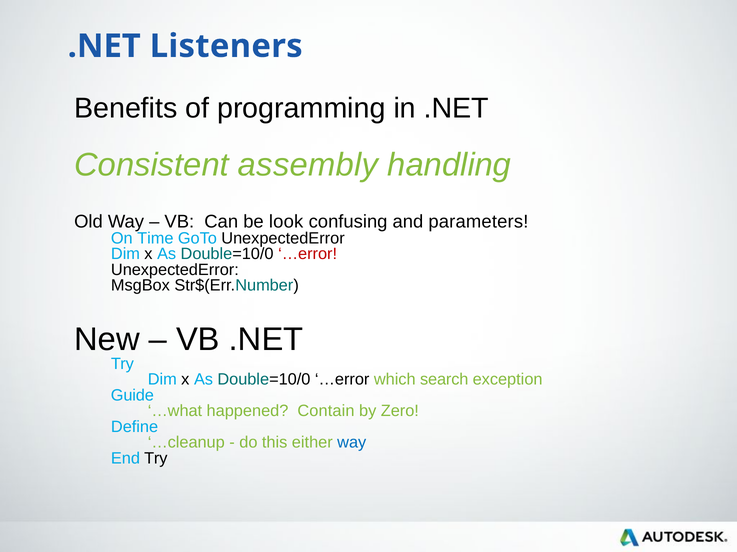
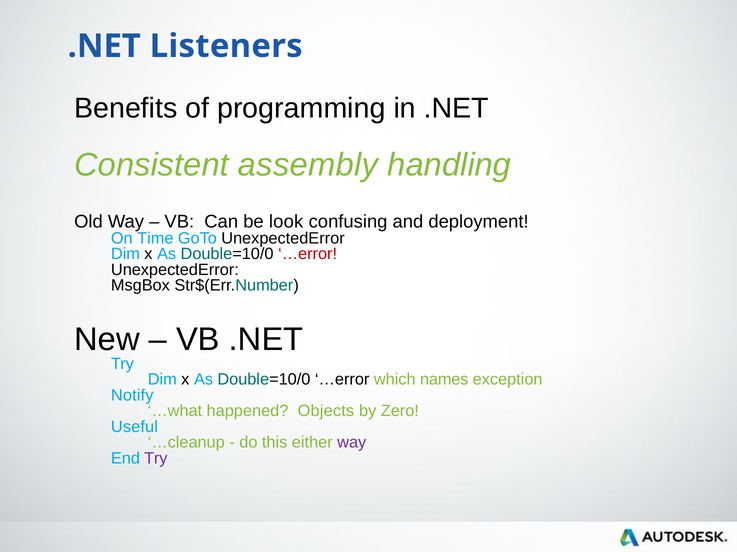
parameters: parameters -> deployment
search: search -> names
Guide: Guide -> Notify
Contain: Contain -> Objects
Define: Define -> Useful
way at (352, 443) colour: blue -> purple
Try at (156, 459) colour: black -> purple
